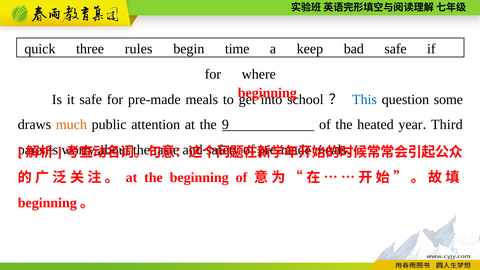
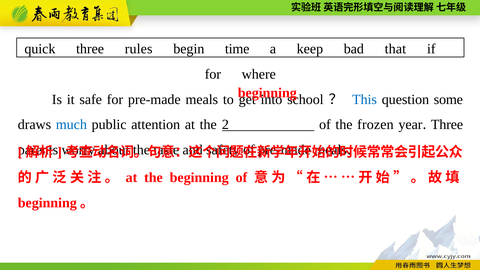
bad safe: safe -> that
much colour: orange -> blue
9: 9 -> 2
heated: heated -> frozen
Third at (447, 125): Third -> Three
